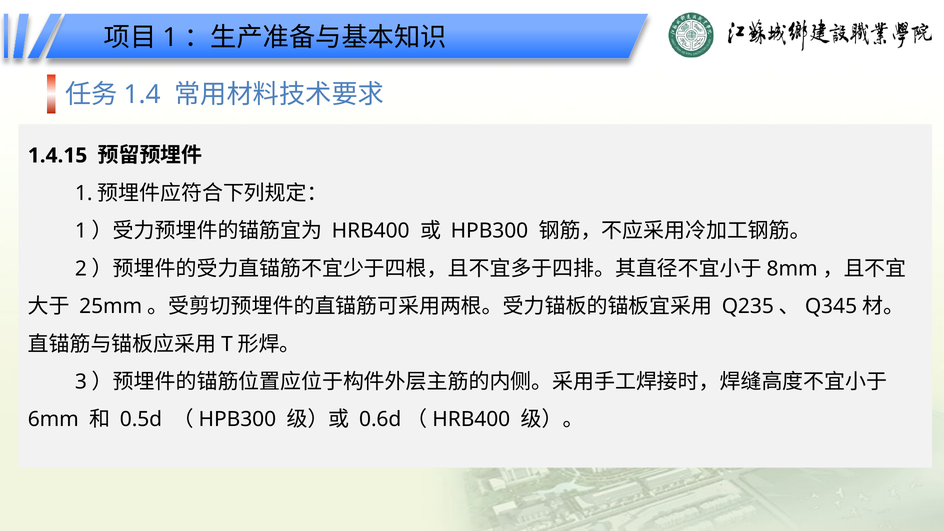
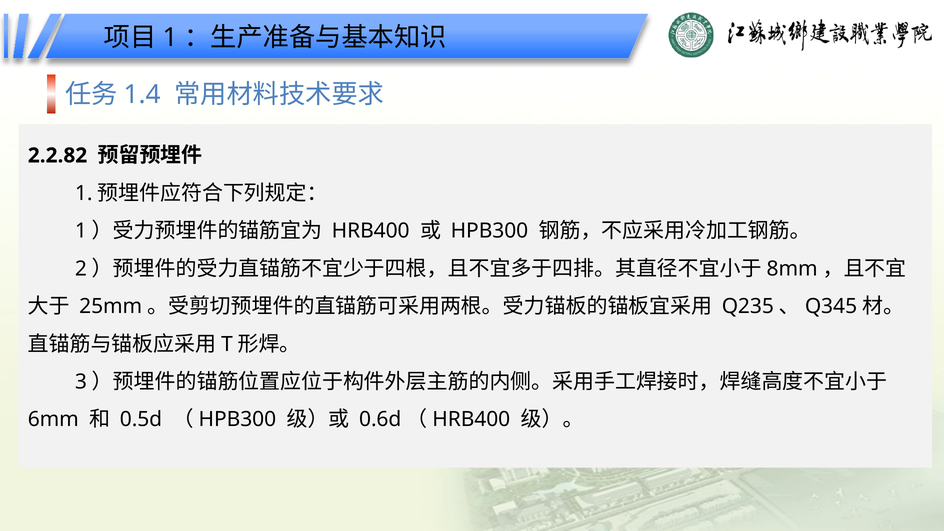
1.4.15: 1.4.15 -> 2.2.82
